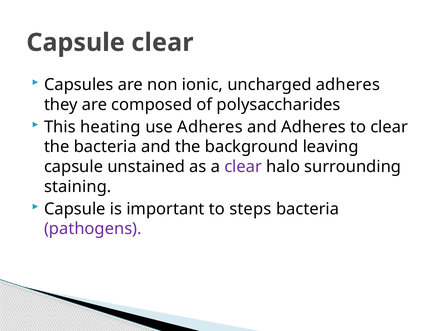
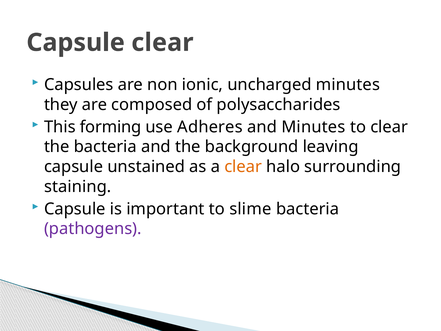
uncharged adheres: adheres -> minutes
heating: heating -> forming
and Adheres: Adheres -> Minutes
clear at (243, 167) colour: purple -> orange
steps: steps -> slime
